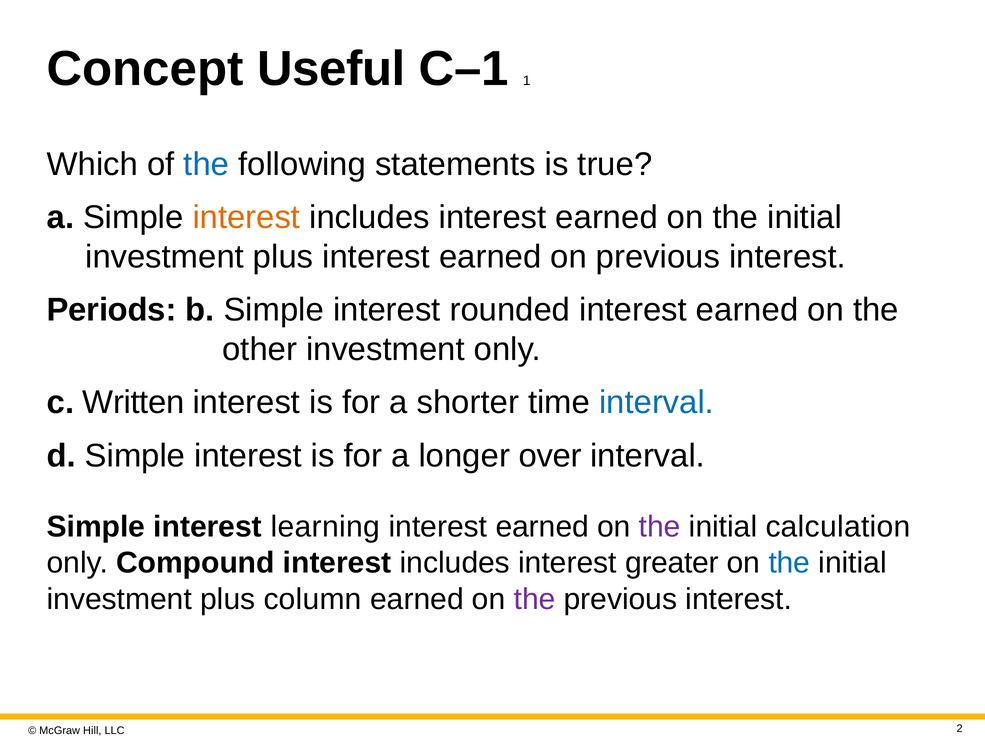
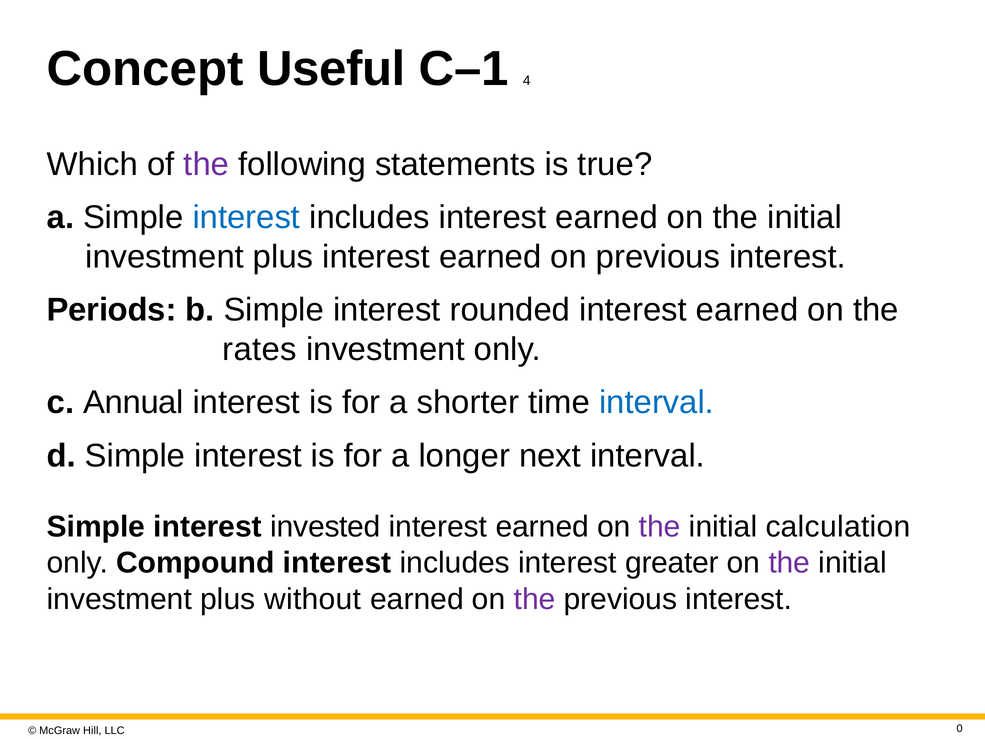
1: 1 -> 4
the at (206, 164) colour: blue -> purple
interest at (246, 218) colour: orange -> blue
other: other -> rates
Written: Written -> Annual
over: over -> next
learning: learning -> invested
the at (789, 563) colour: blue -> purple
column: column -> without
2: 2 -> 0
